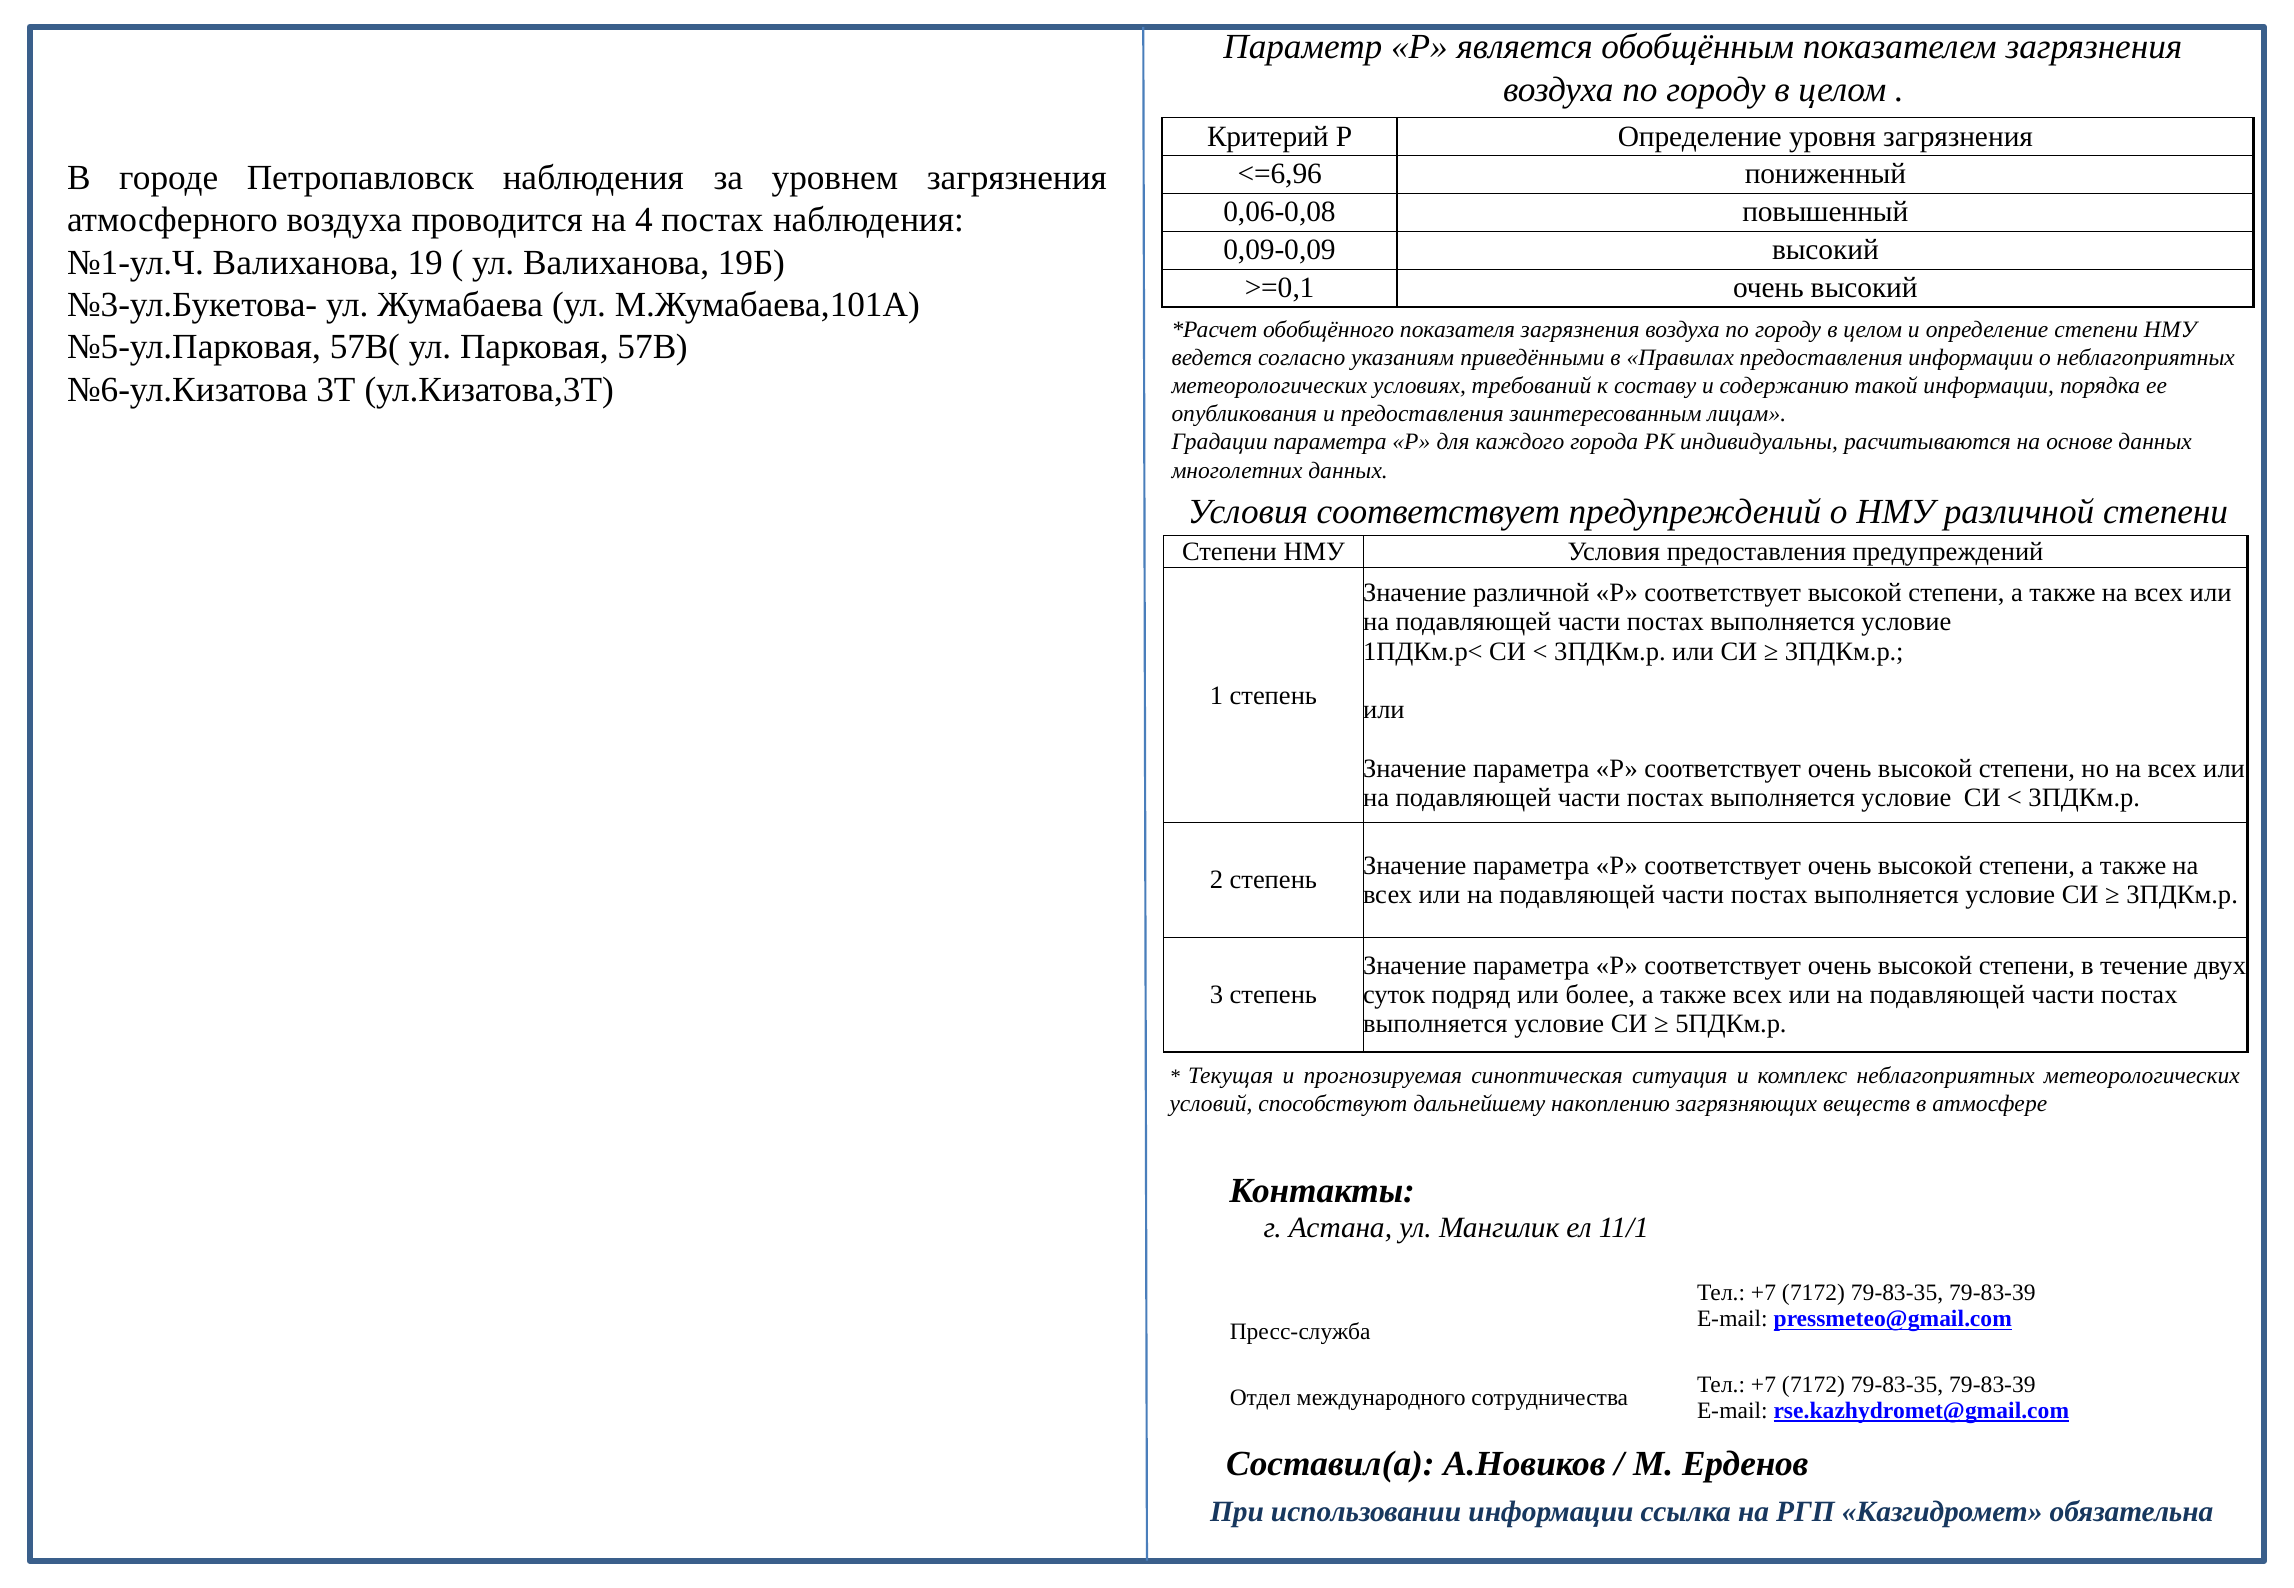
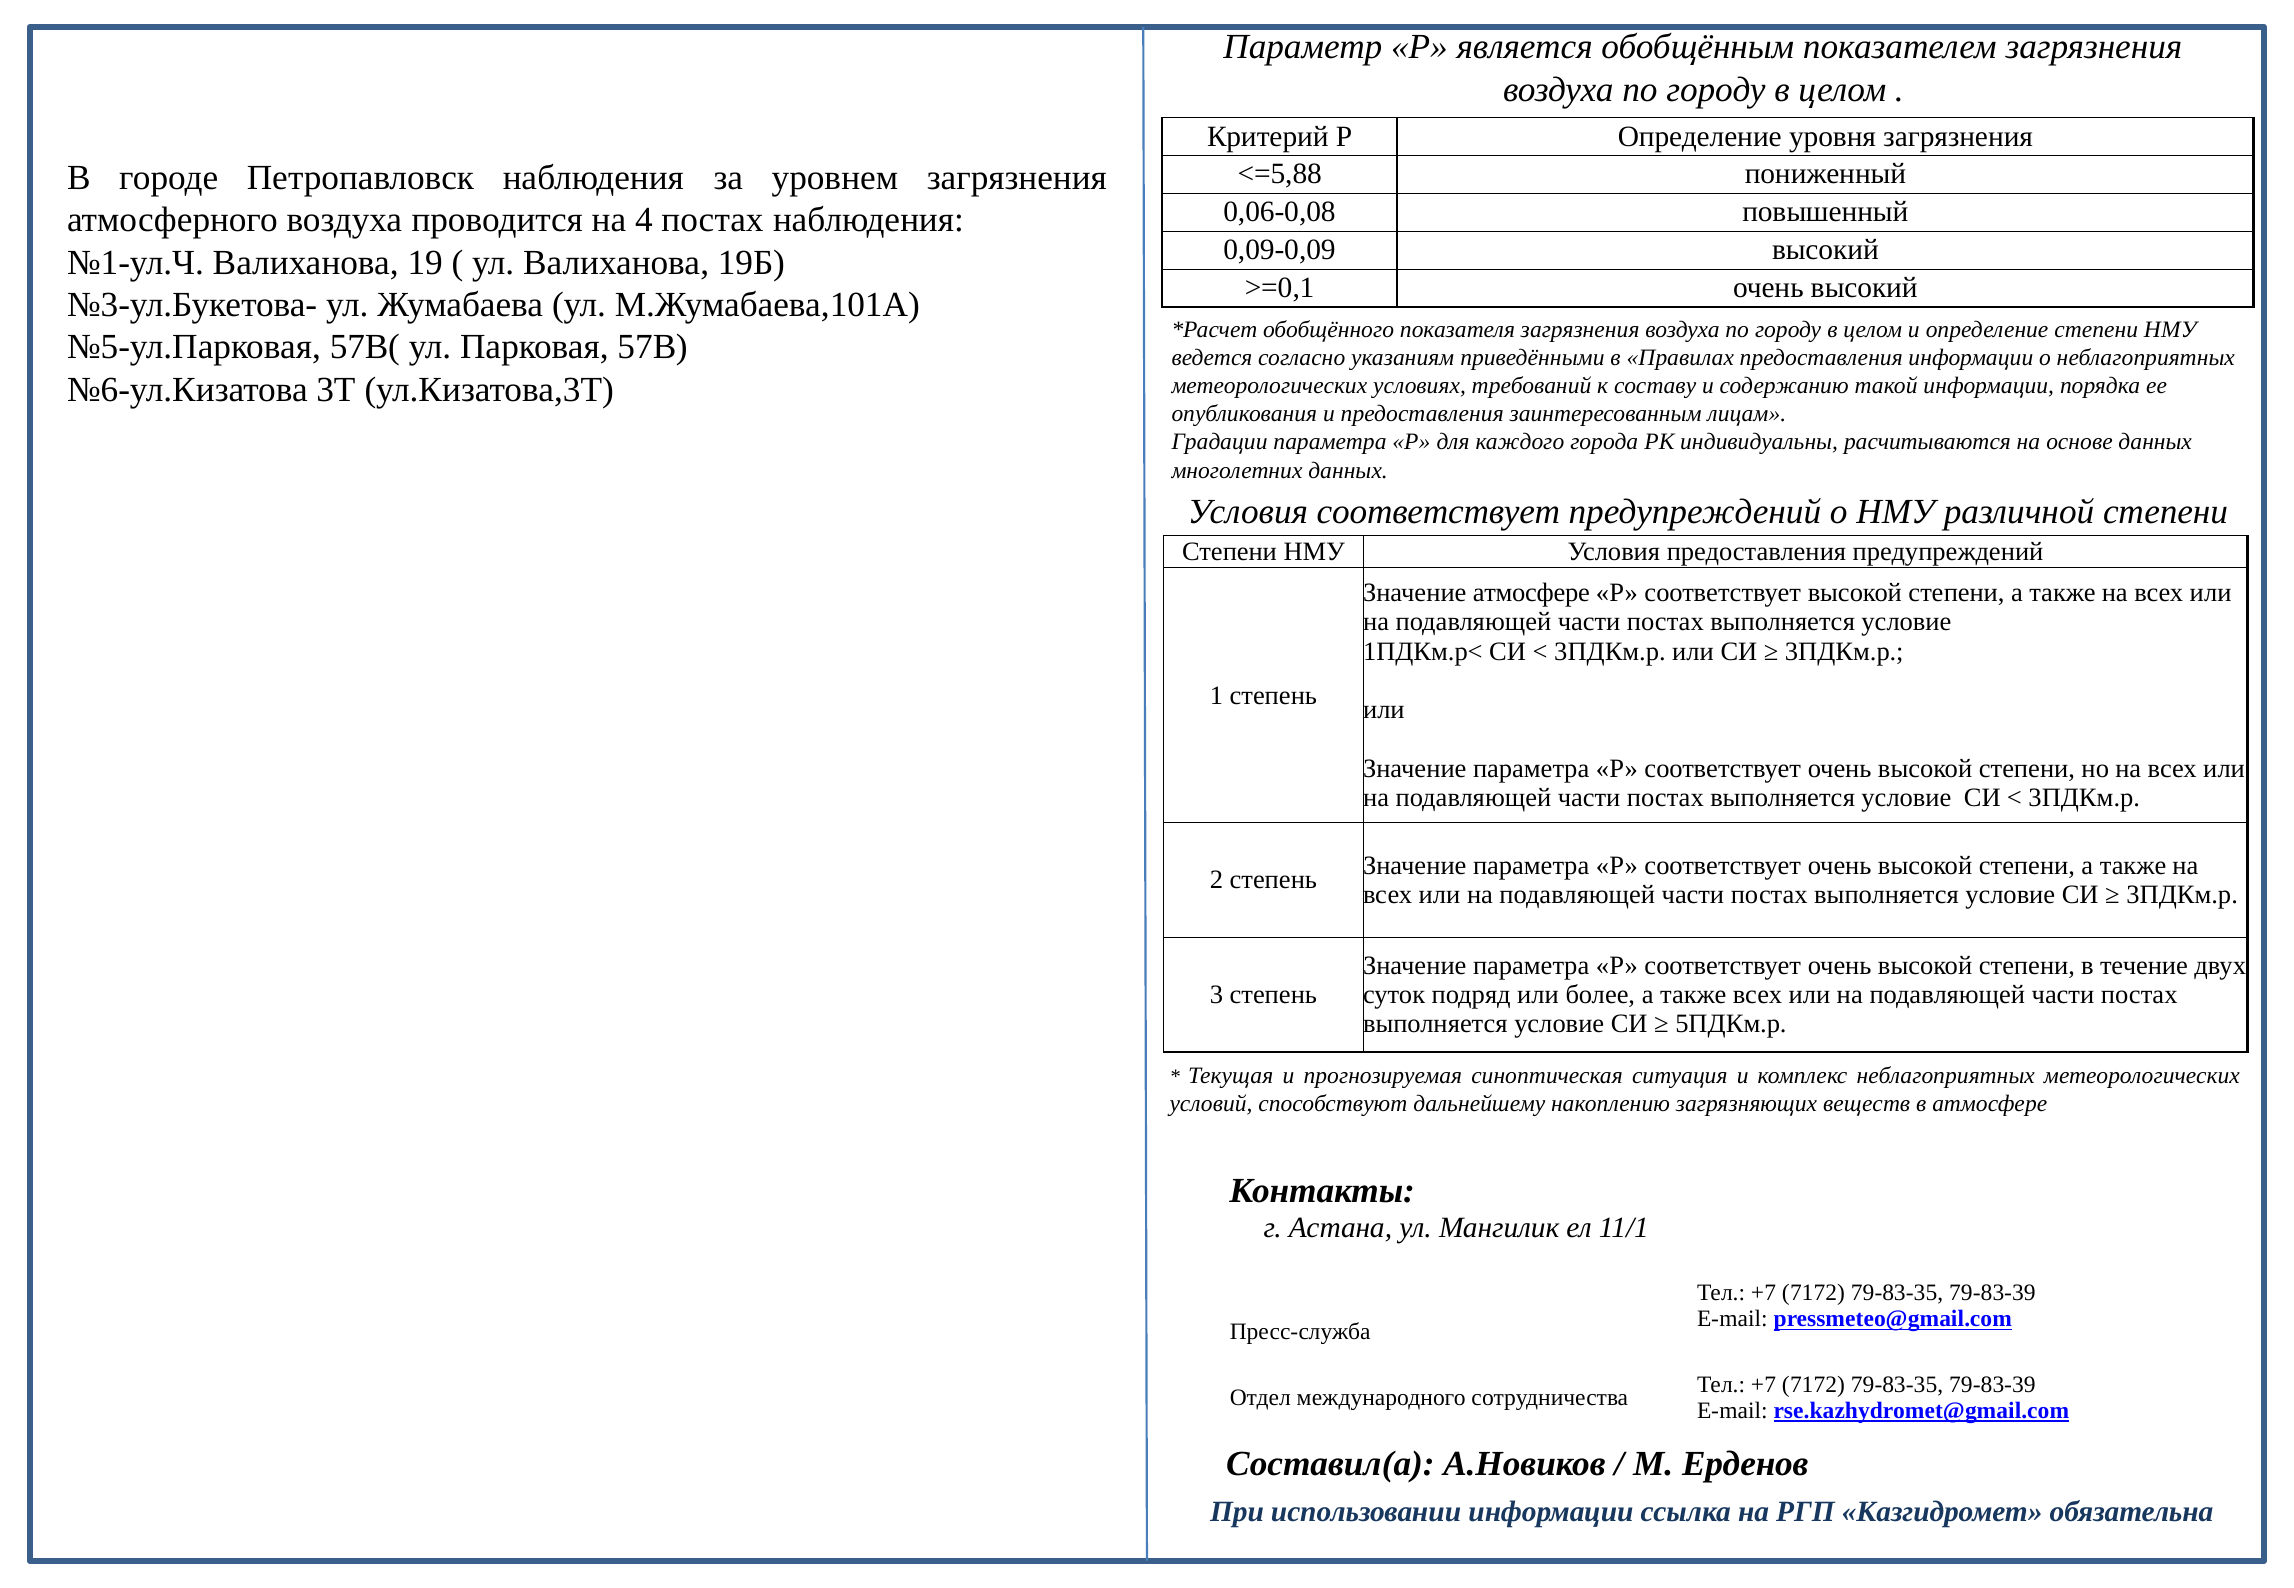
<=6,96: <=6,96 -> <=5,88
Значение различной: различной -> атмосфере
